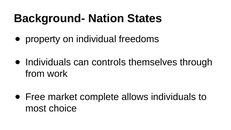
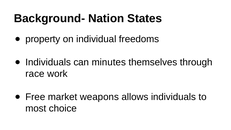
controls: controls -> minutes
from: from -> race
complete: complete -> weapons
